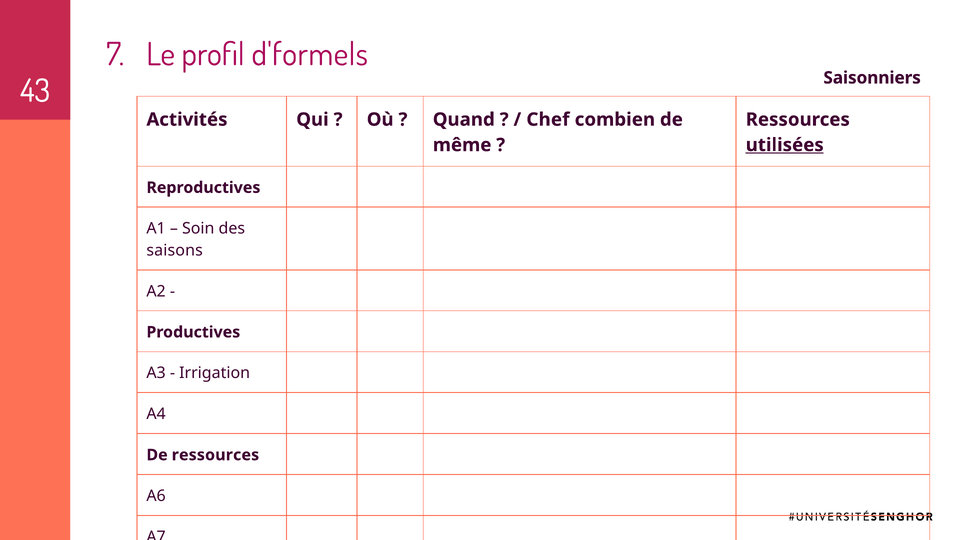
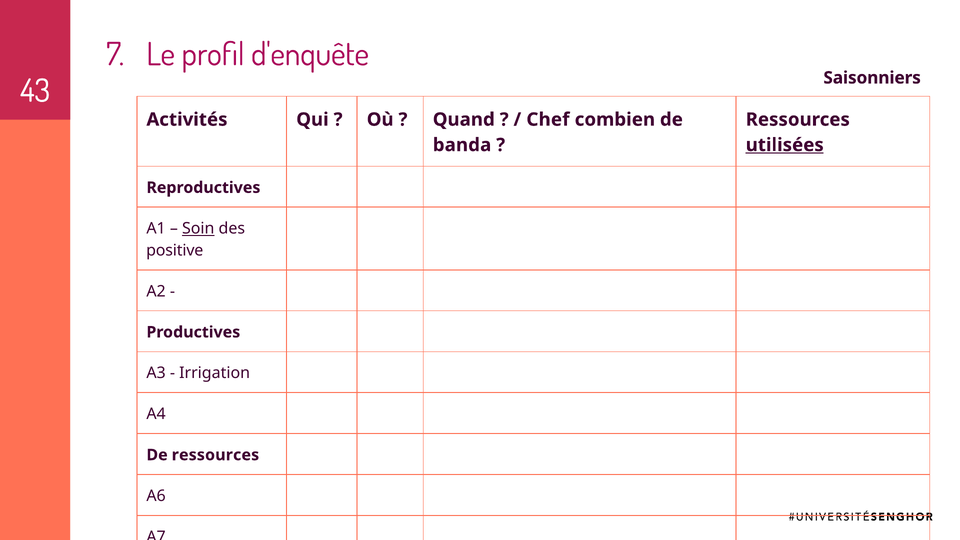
d'formels: d'formels -> d'enquête
même: même -> banda
Soin underline: none -> present
saisons: saisons -> positive
